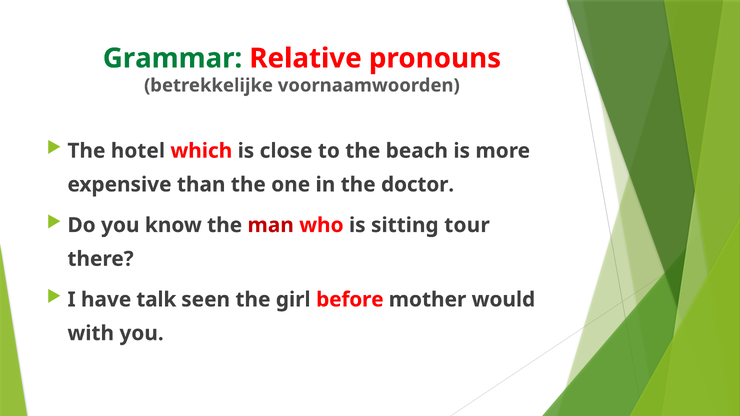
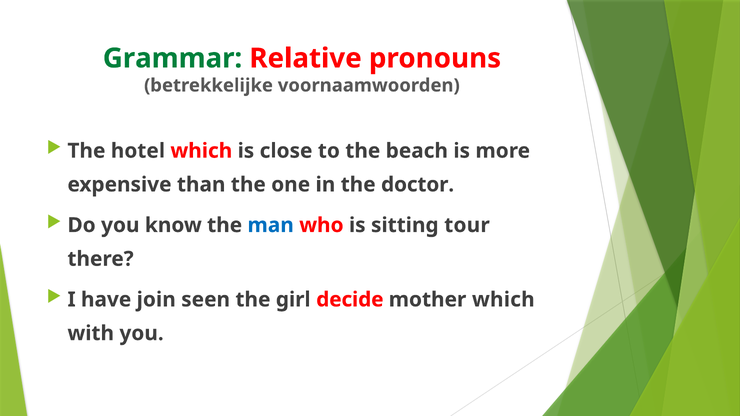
man colour: red -> blue
talk: talk -> join
before: before -> decide
mother would: would -> which
